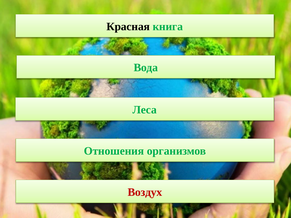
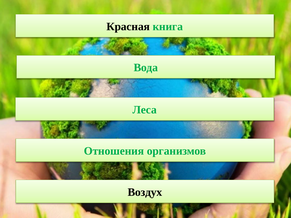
Воздух colour: red -> black
